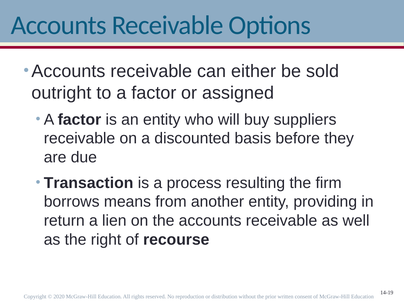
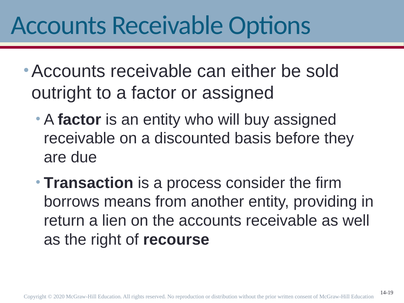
buy suppliers: suppliers -> assigned
resulting: resulting -> consider
